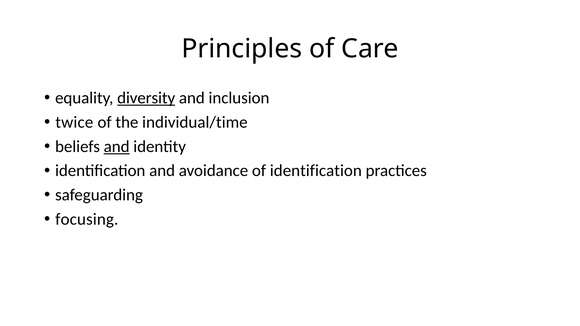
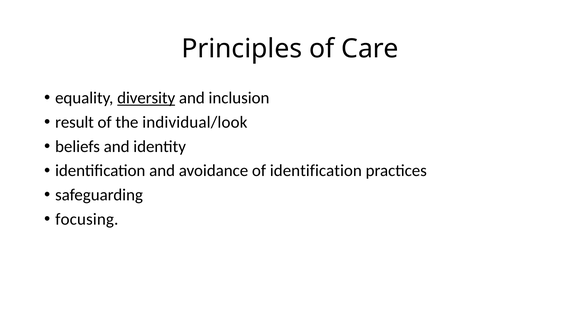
twice: twice -> result
individual/time: individual/time -> individual/look
and at (117, 147) underline: present -> none
